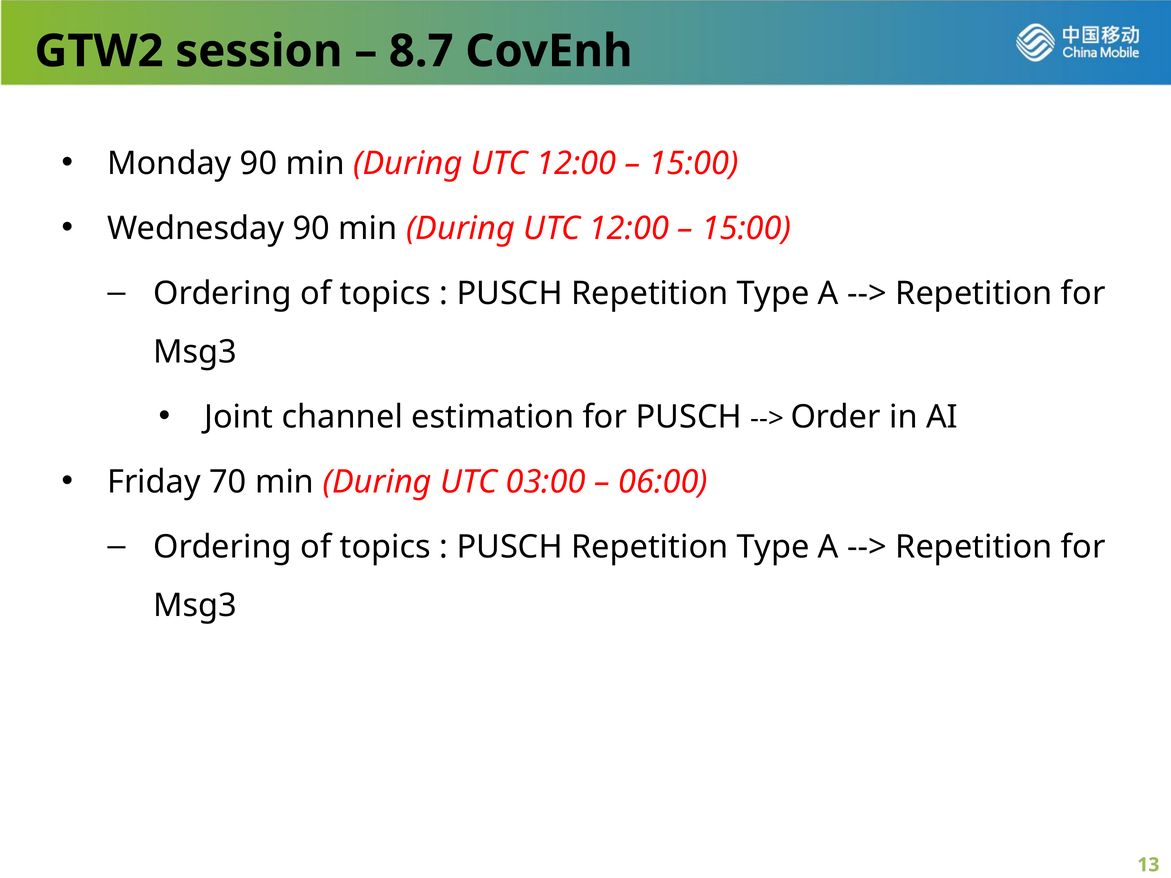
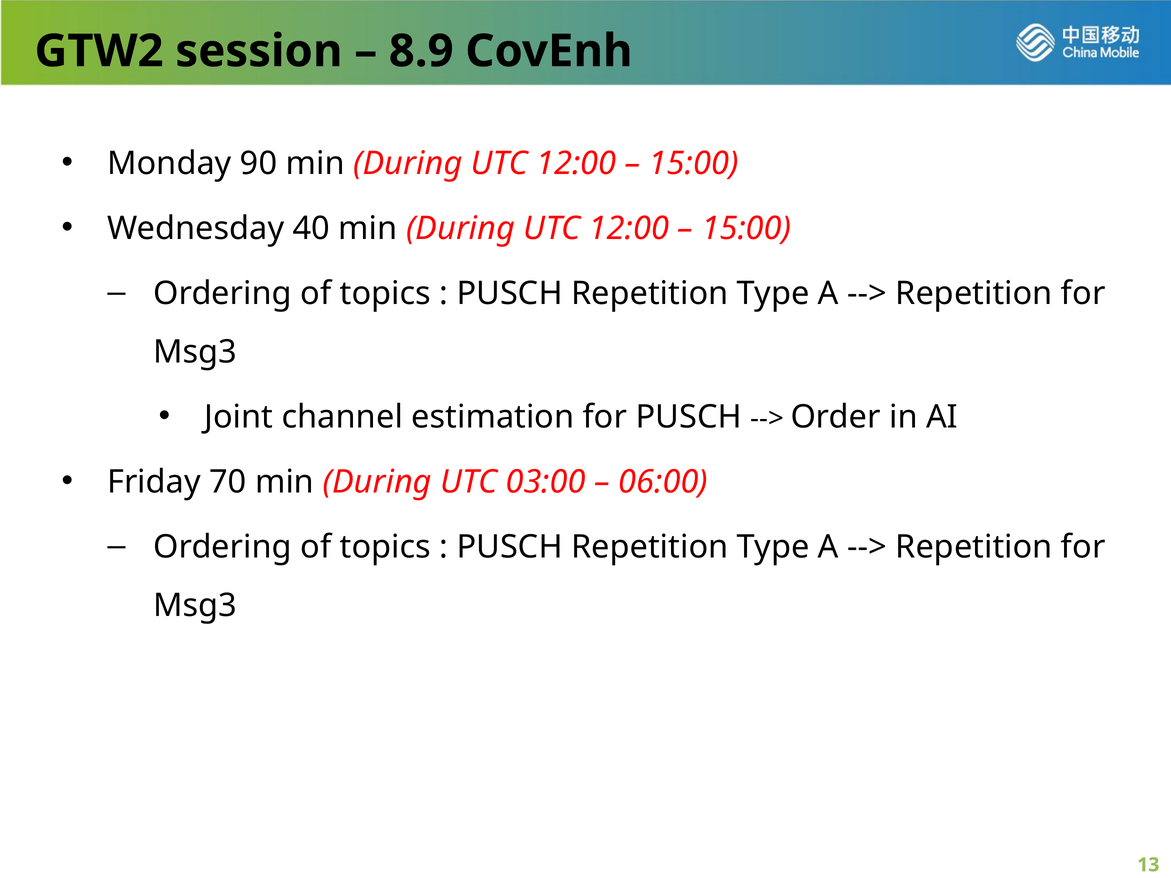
8.7: 8.7 -> 8.9
Wednesday 90: 90 -> 40
